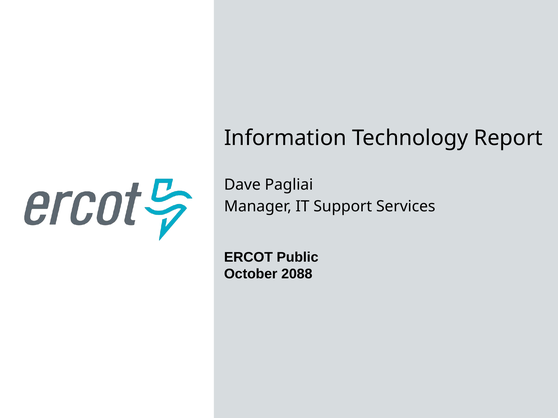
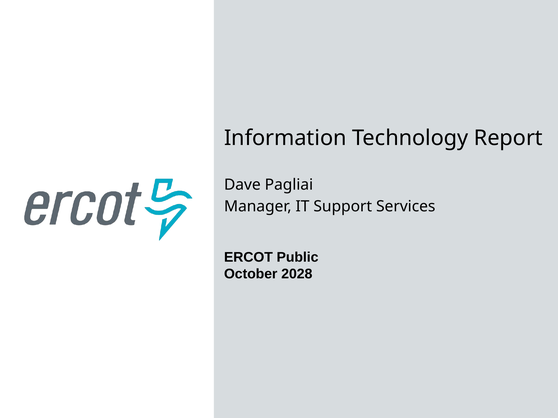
2088: 2088 -> 2028
